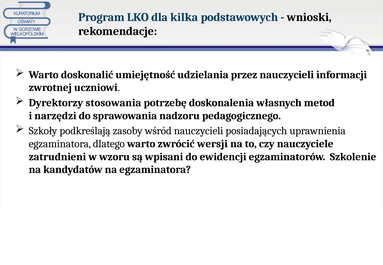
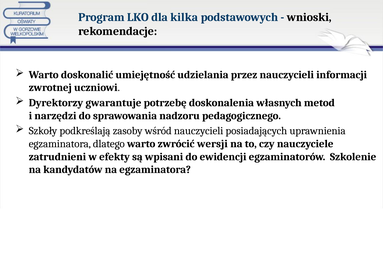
stosowania: stosowania -> gwarantuje
wzoru: wzoru -> efekty
